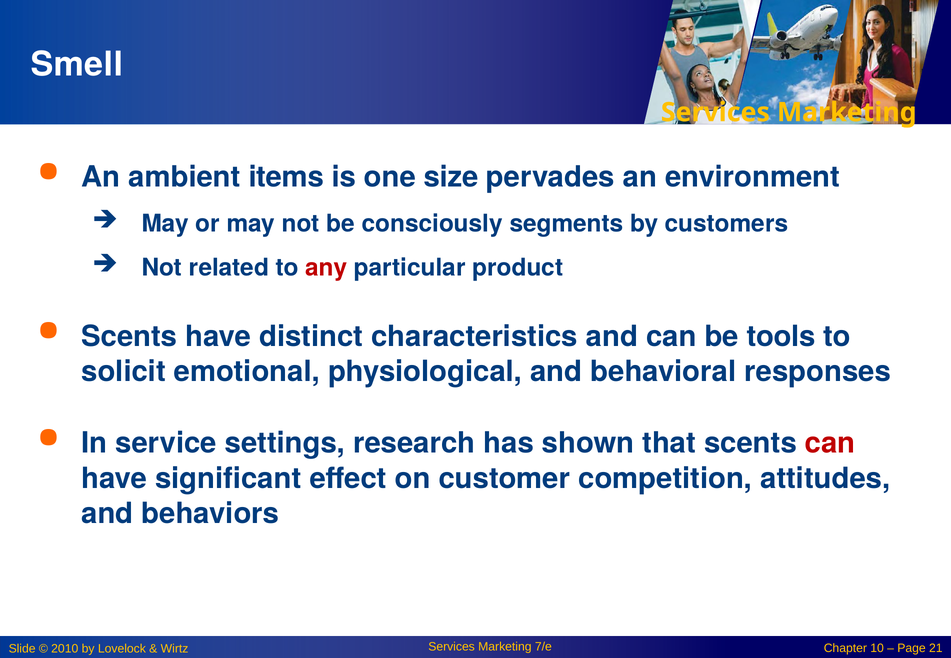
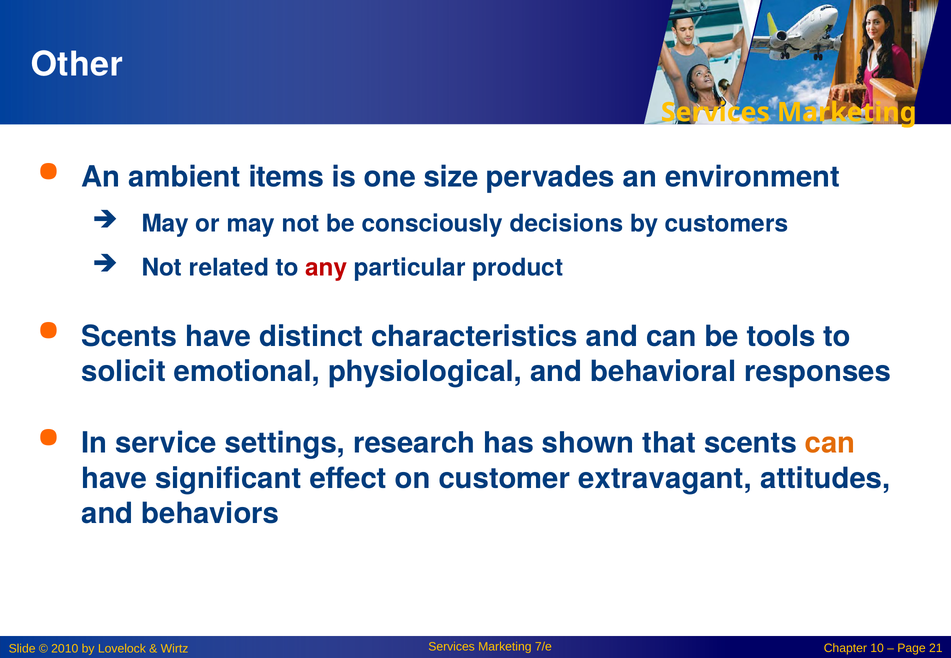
Smell: Smell -> Other
segments: segments -> decisions
can at (830, 444) colour: red -> orange
competition: competition -> extravagant
